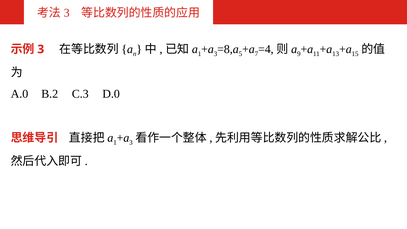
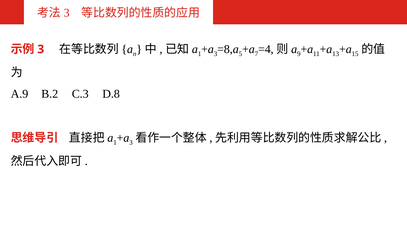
A.0: A.0 -> A.9
D.0: D.0 -> D.8
